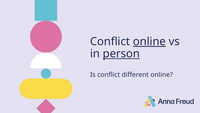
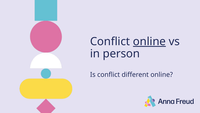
person underline: present -> none
